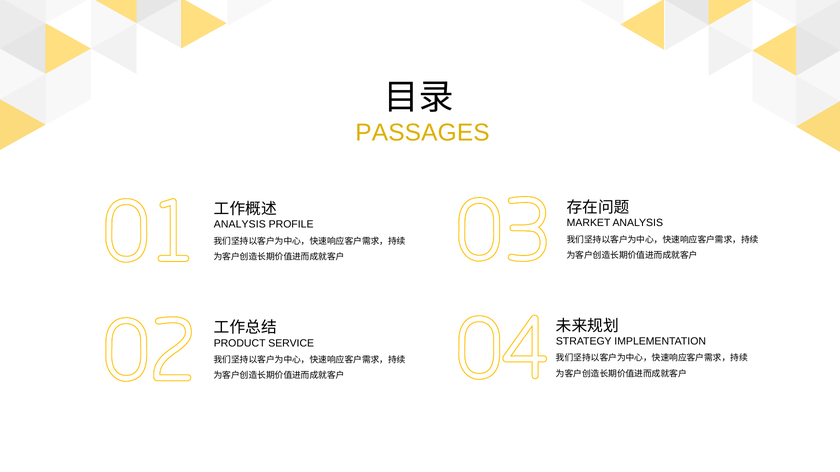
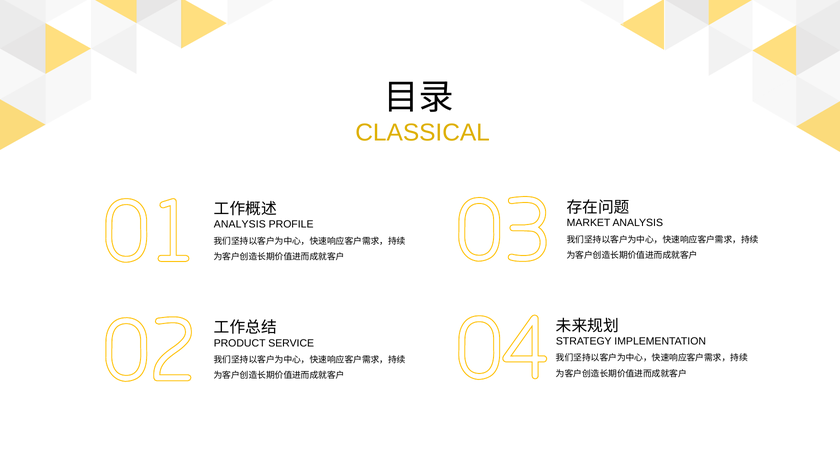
PASSAGES: PASSAGES -> CLASSICAL
